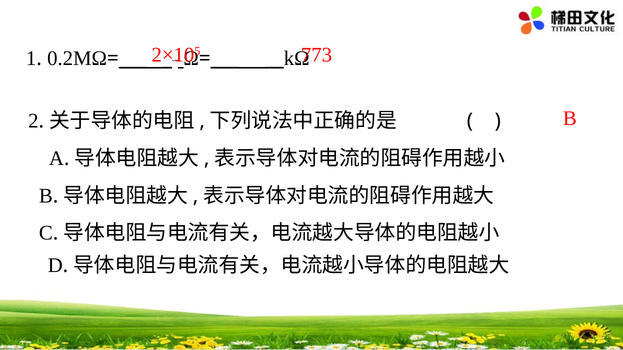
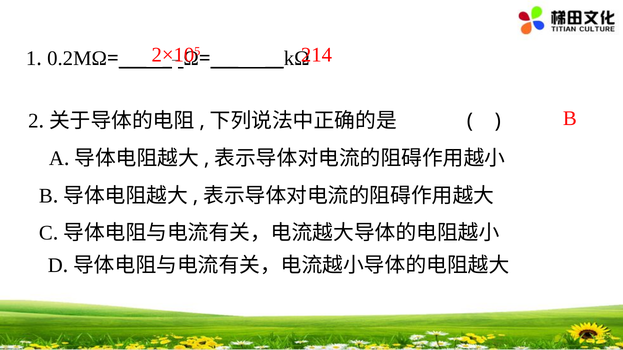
773: 773 -> 214
